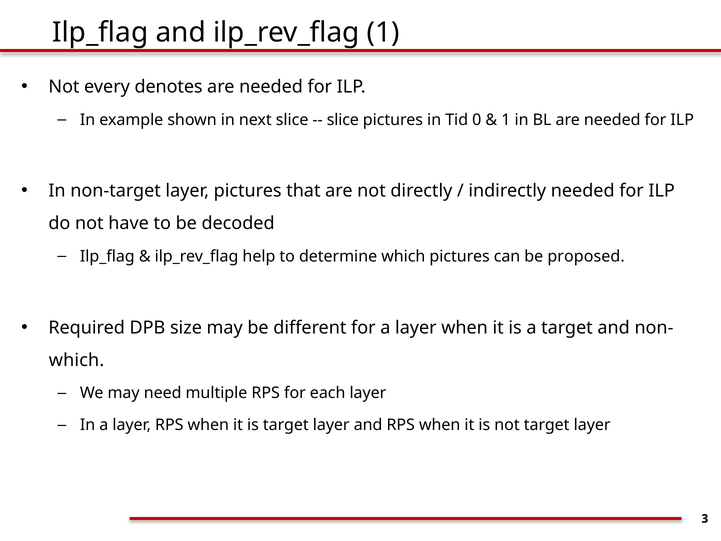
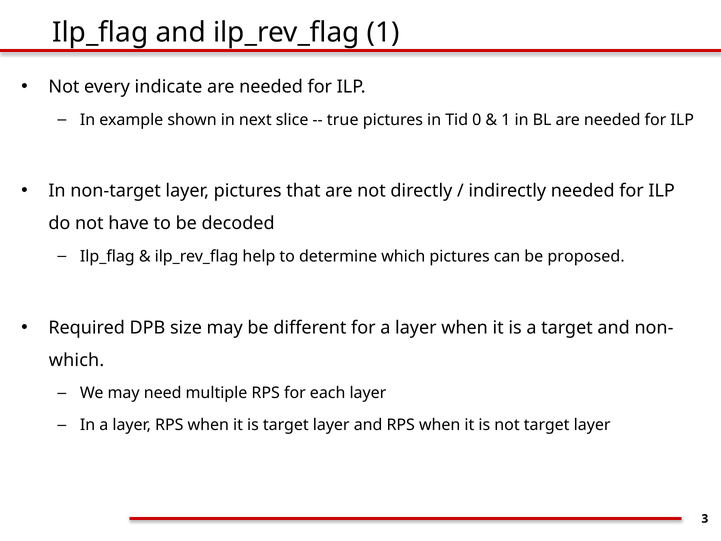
denotes: denotes -> indicate
slice at (343, 120): slice -> true
